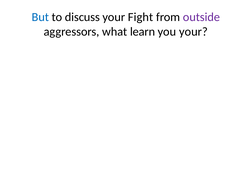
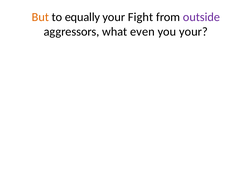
But colour: blue -> orange
discuss: discuss -> equally
learn: learn -> even
